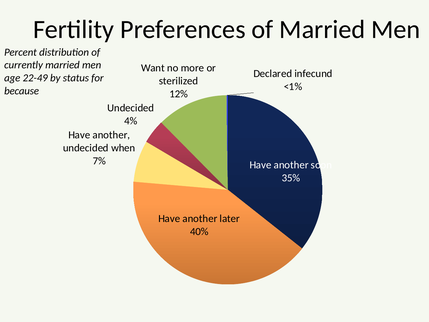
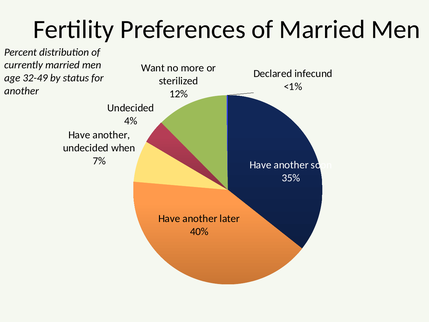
22-49: 22-49 -> 32-49
because at (22, 91): because -> another
